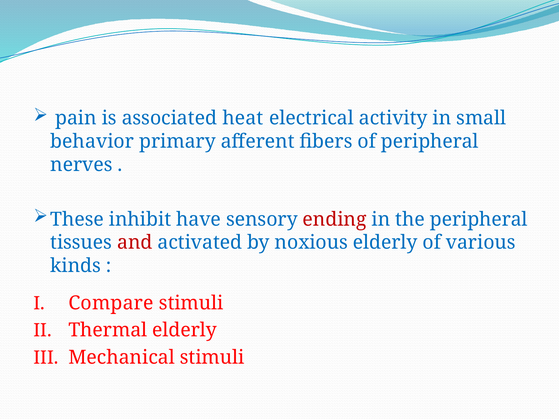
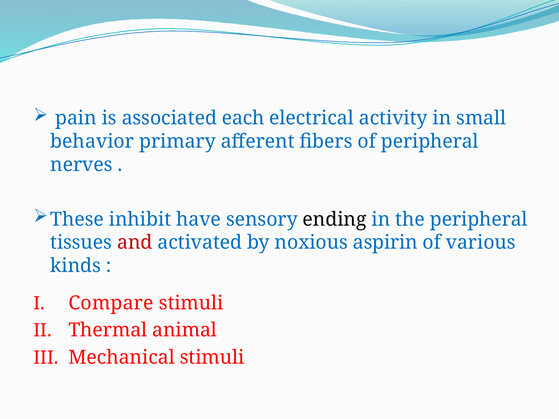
heat: heat -> each
ending colour: red -> black
noxious elderly: elderly -> aspirin
Thermal elderly: elderly -> animal
